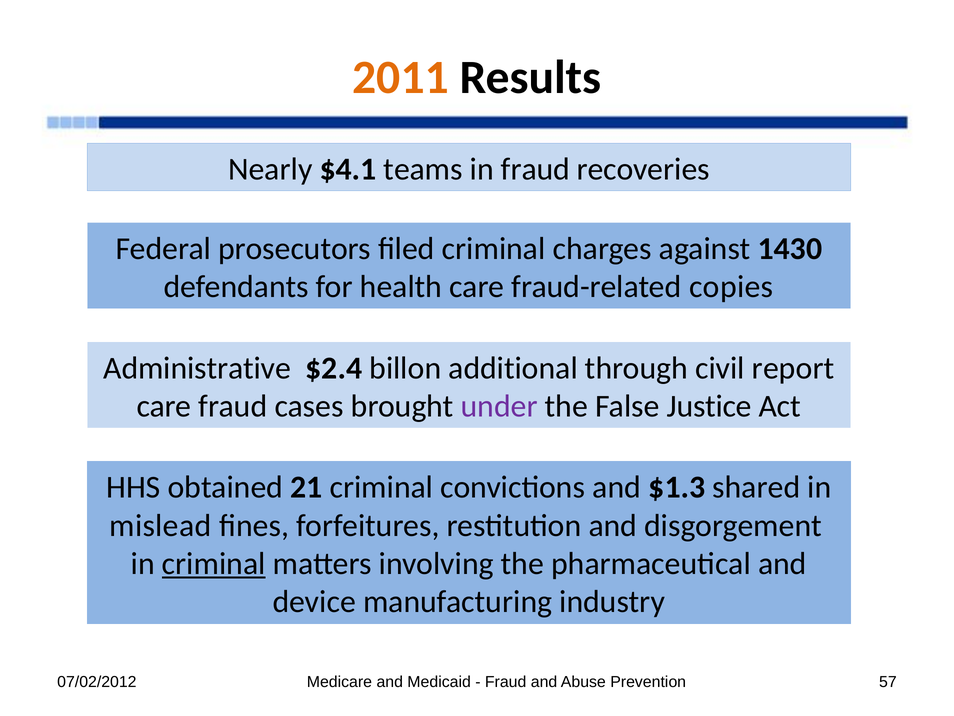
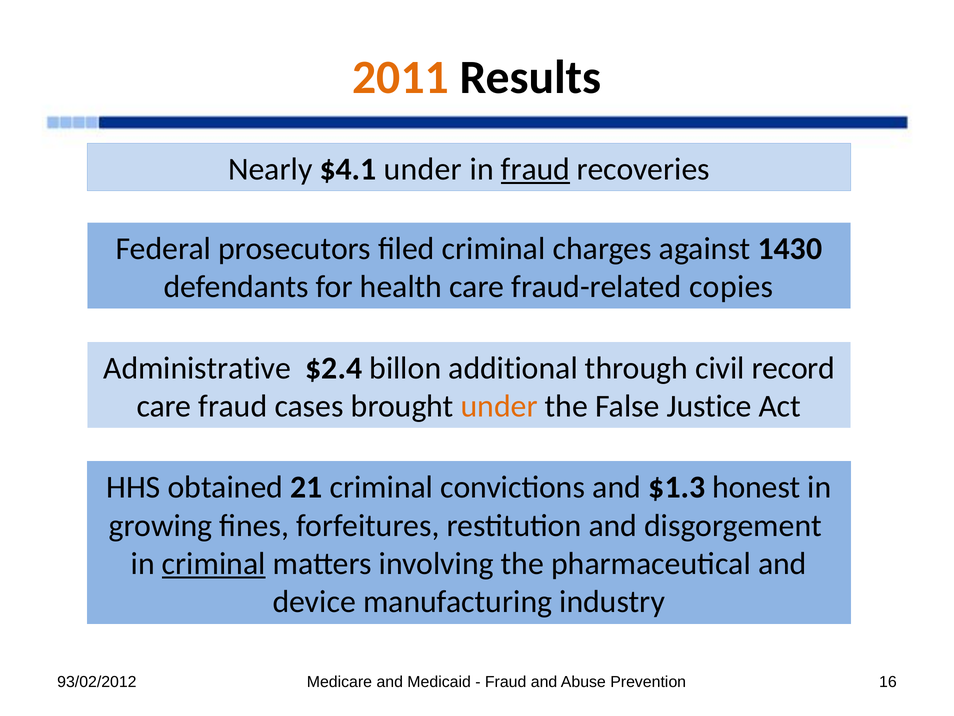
$4.1 teams: teams -> under
fraud at (535, 169) underline: none -> present
report: report -> record
under at (499, 406) colour: purple -> orange
shared: shared -> honest
mislead: mislead -> growing
07/02/2012: 07/02/2012 -> 93/02/2012
57: 57 -> 16
